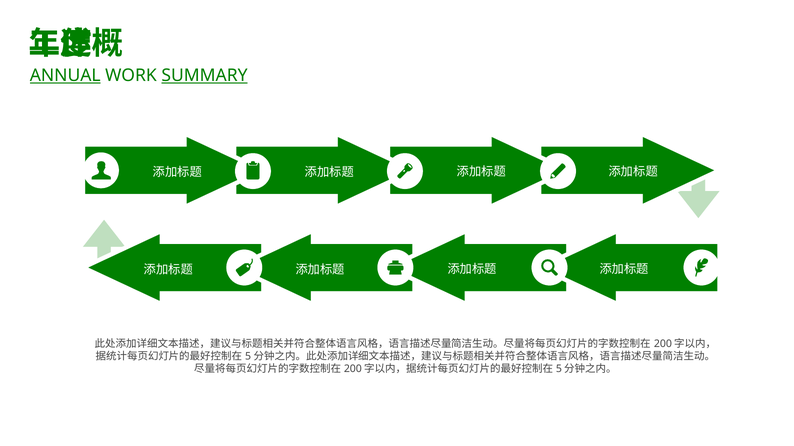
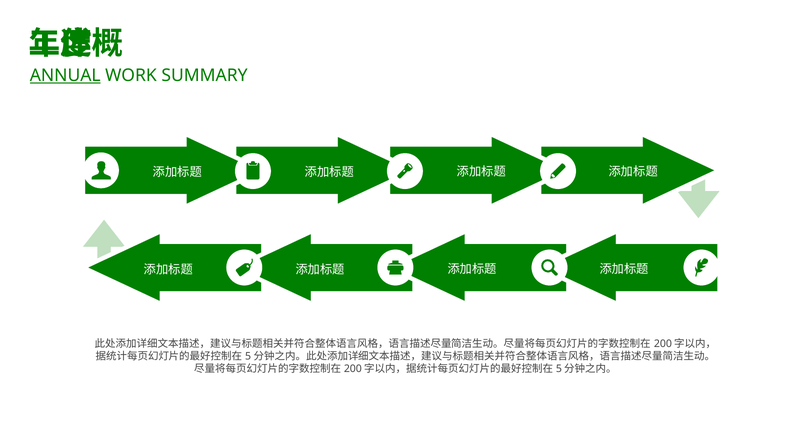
SUMMARY underline: present -> none
